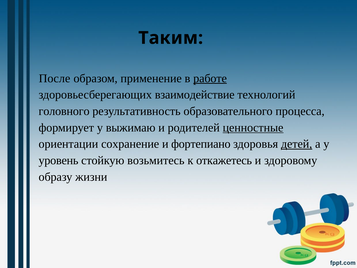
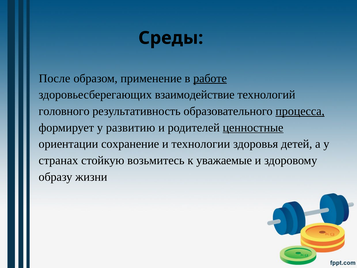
Таким: Таким -> Среды
процесса underline: none -> present
выжимаю: выжимаю -> развитию
фортепиано: фортепиано -> технологии
детей underline: present -> none
уровень: уровень -> странах
откажетесь: откажетесь -> уважаемые
